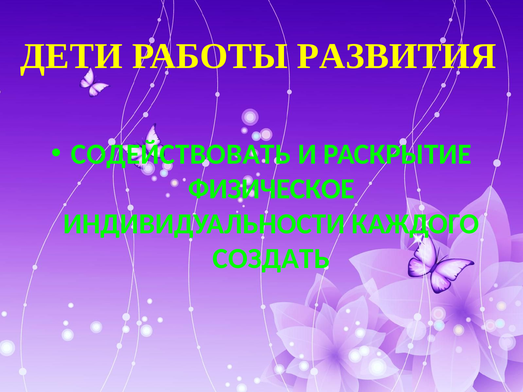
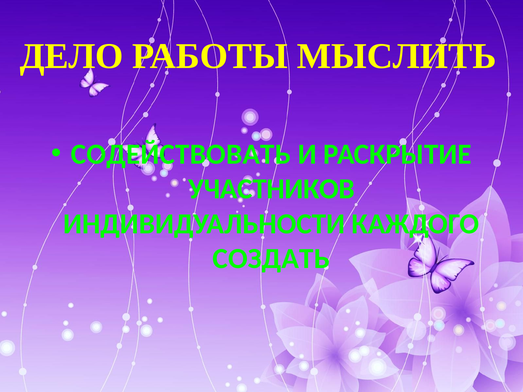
ДЕТИ: ДЕТИ -> ДЕЛО
РАЗВИТИЯ: РАЗВИТИЯ -> МЫСЛИТЬ
ФИЗИЧЕСКОЕ: ФИЗИЧЕСКОЕ -> УЧАСТНИКОВ
